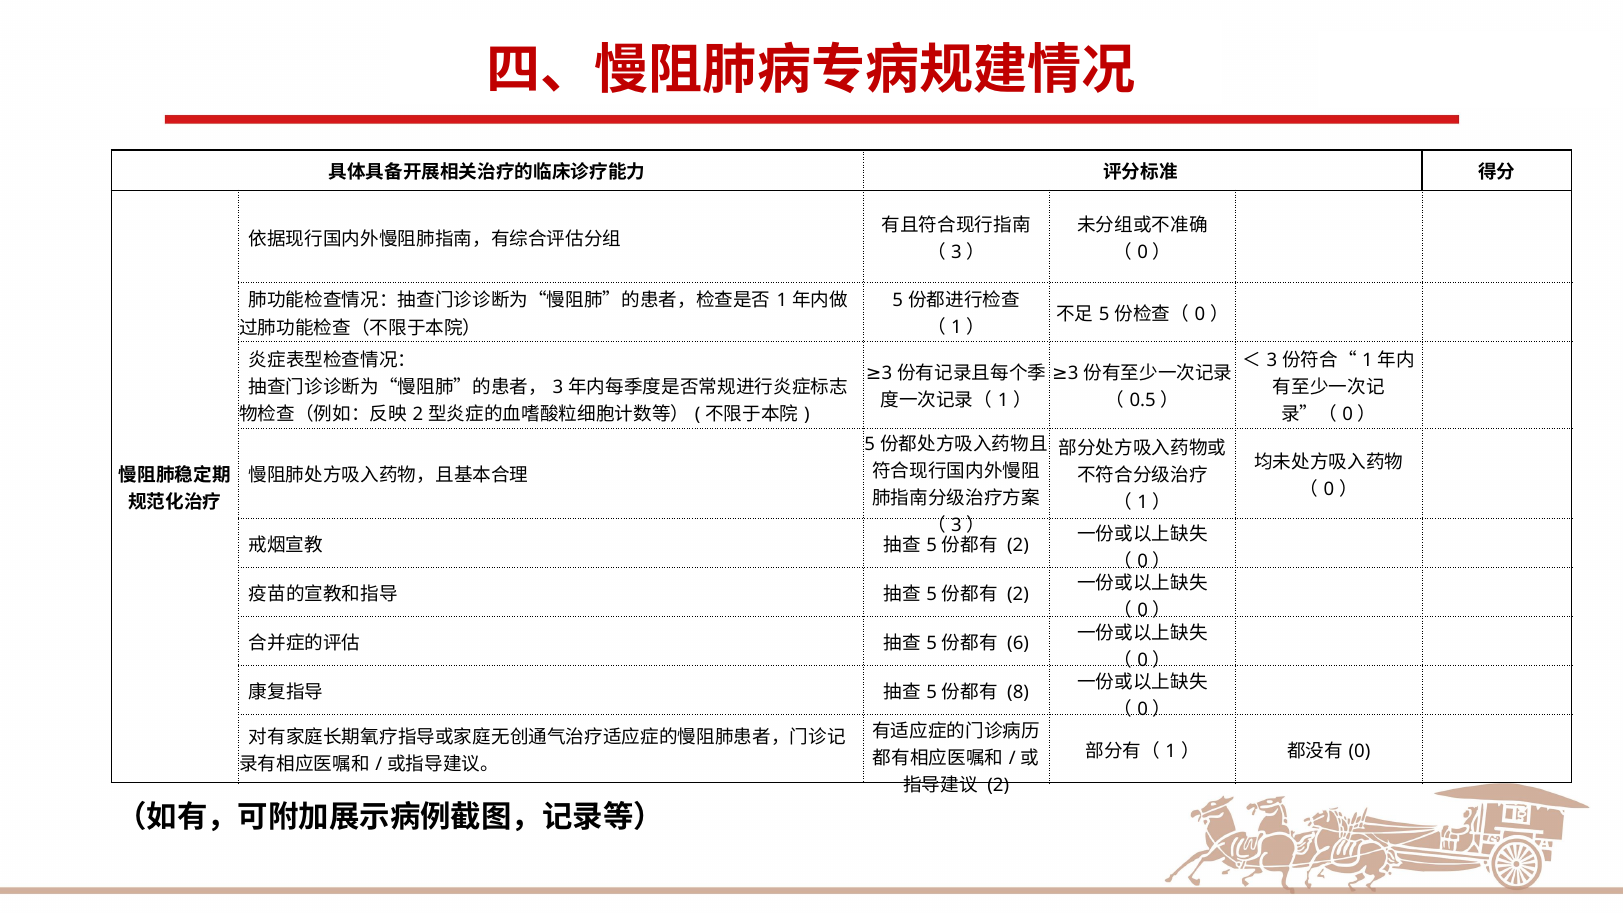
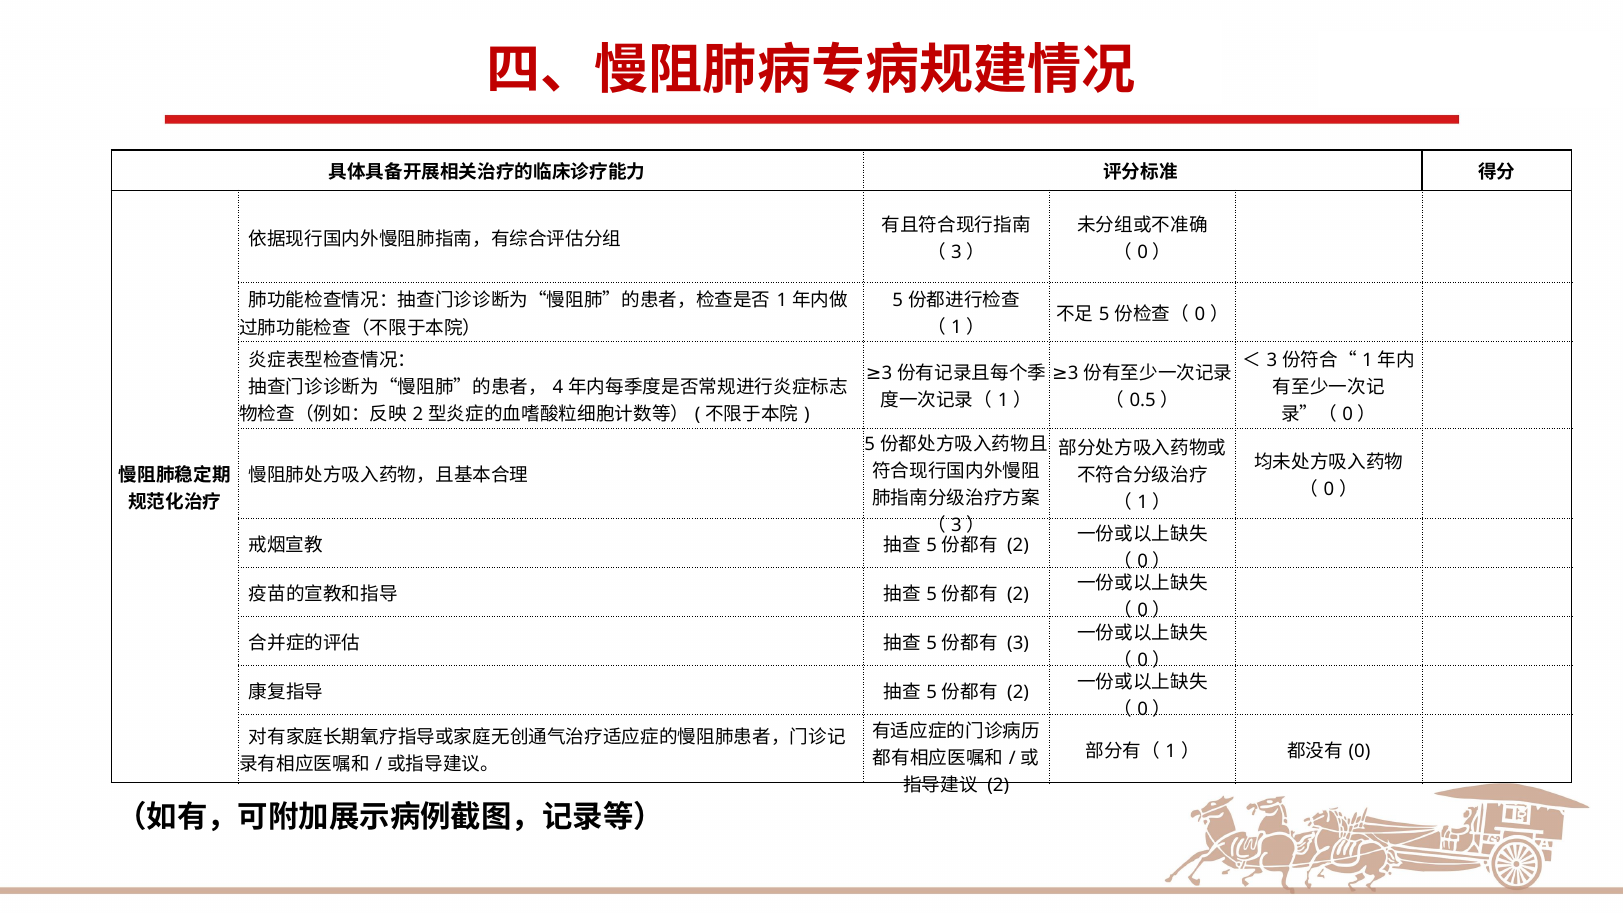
3 at (558, 387): 3 -> 4
6 at (1018, 643): 6 -> 3
8 at (1018, 693): 8 -> 2
